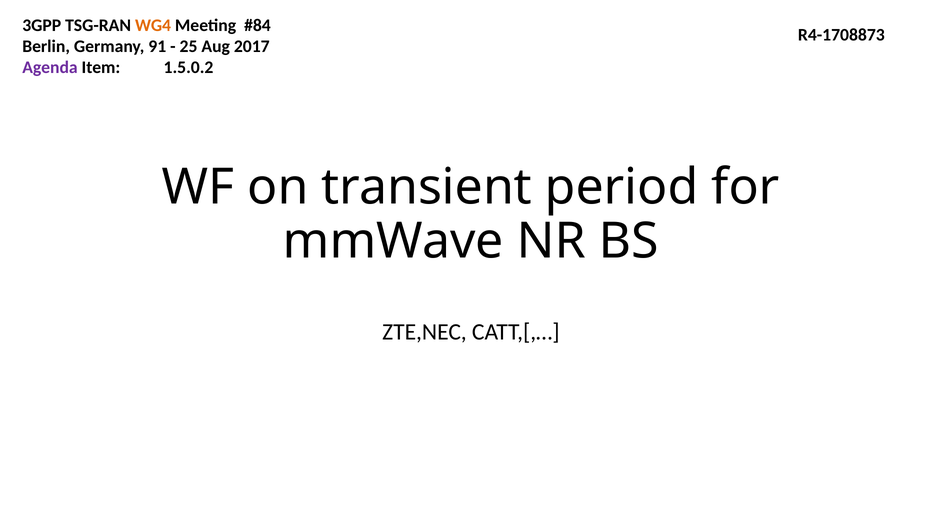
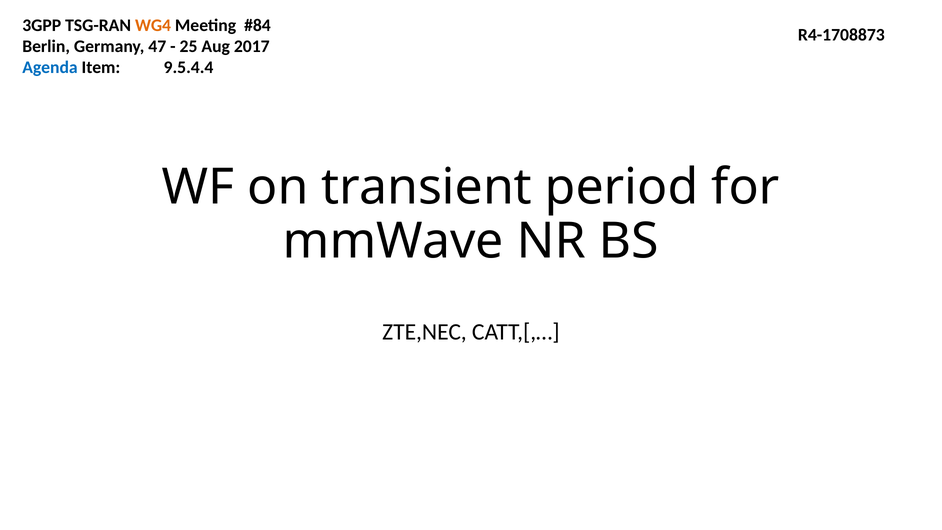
91: 91 -> 47
Agenda colour: purple -> blue
1.5.0.2: 1.5.0.2 -> 9.5.4.4
